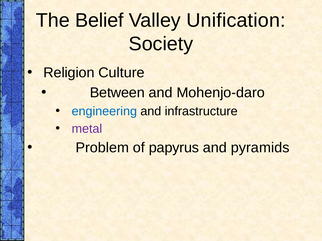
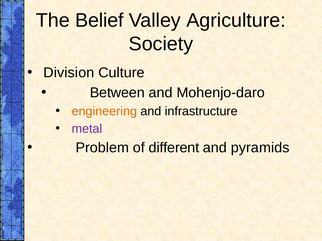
Unification: Unification -> Agriculture
Religion: Religion -> Division
engineering colour: blue -> orange
papyrus: papyrus -> different
